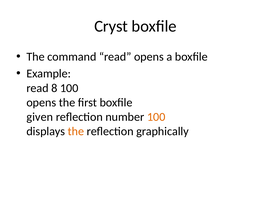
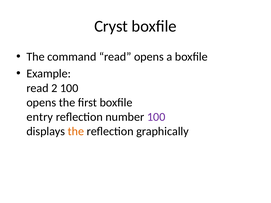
8: 8 -> 2
given: given -> entry
100 at (156, 117) colour: orange -> purple
